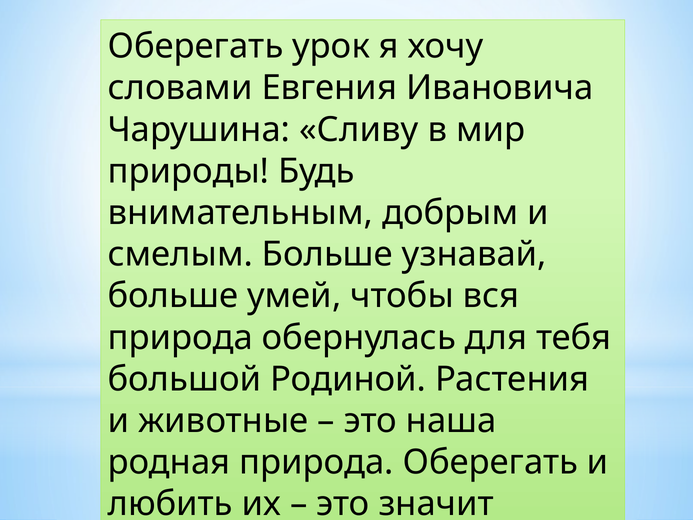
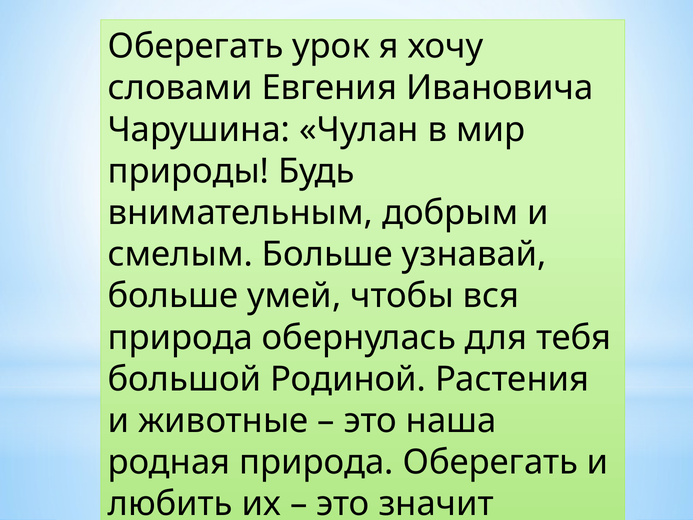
Сливу: Сливу -> Чулан
